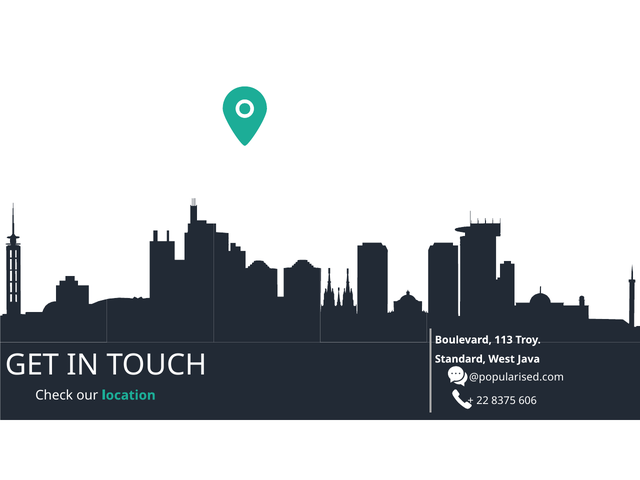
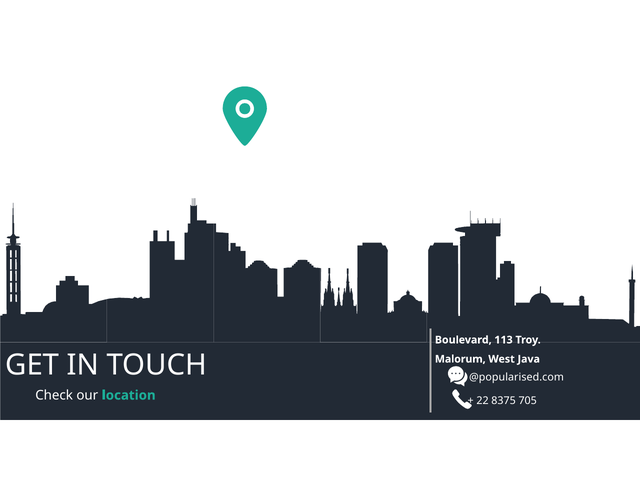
Standard: Standard -> Malorum
606: 606 -> 705
